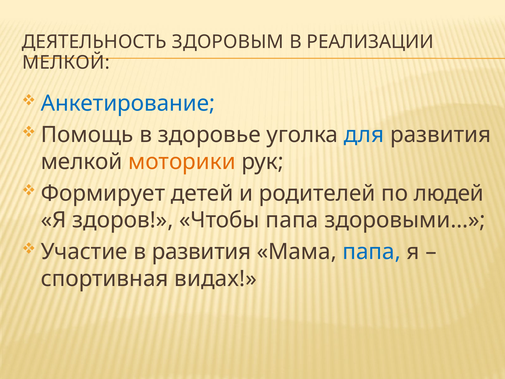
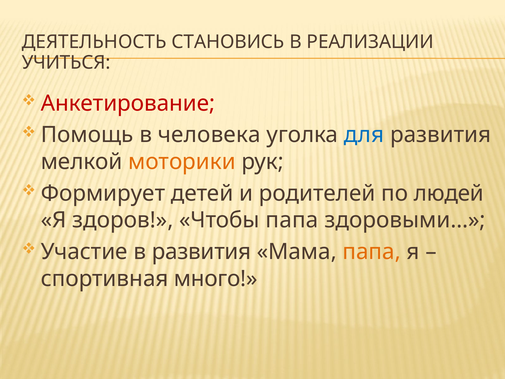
ЗДОРОВЫМ: ЗДОРОВЫМ -> СТАНОВИСЬ
МЕЛКОЙ at (66, 62): МЕЛКОЙ -> УЧИТЬСЯ
Анкетирование colour: blue -> red
здоровье: здоровье -> человека
папа at (372, 252) colour: blue -> orange
видах: видах -> много
